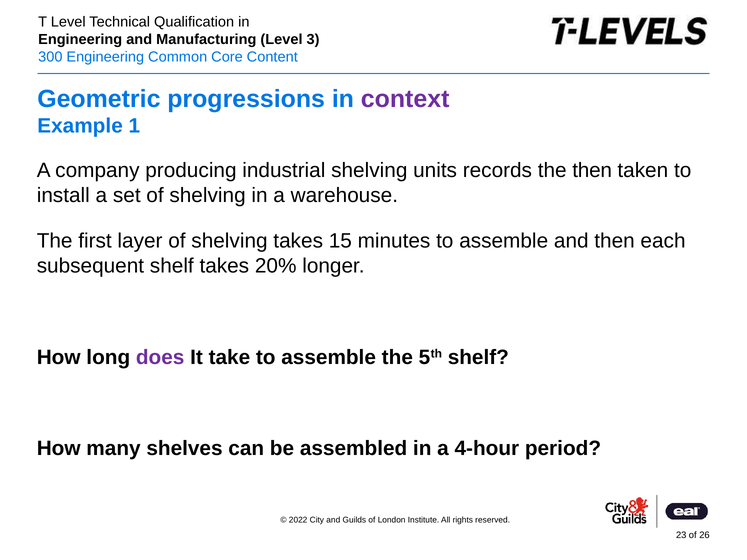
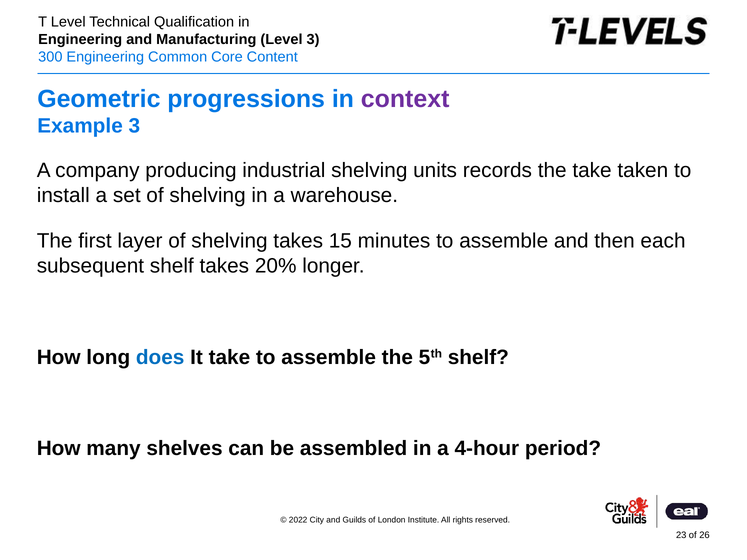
Example 1: 1 -> 3
the then: then -> take
does colour: purple -> blue
